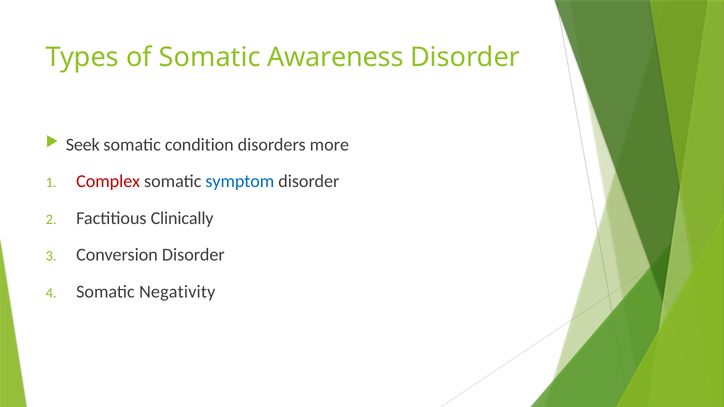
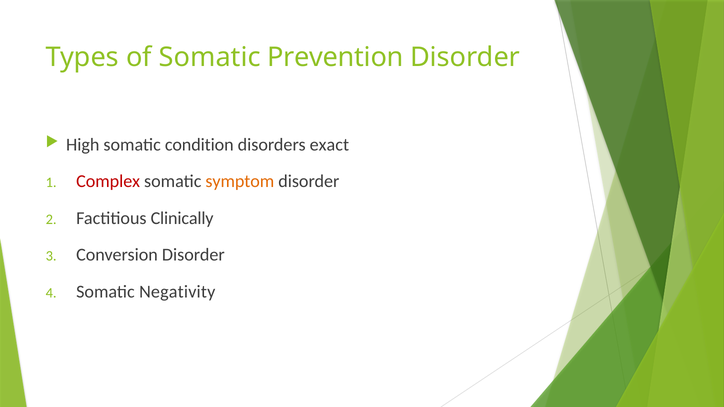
Awareness: Awareness -> Prevention
Seek: Seek -> High
more: more -> exact
symptom colour: blue -> orange
